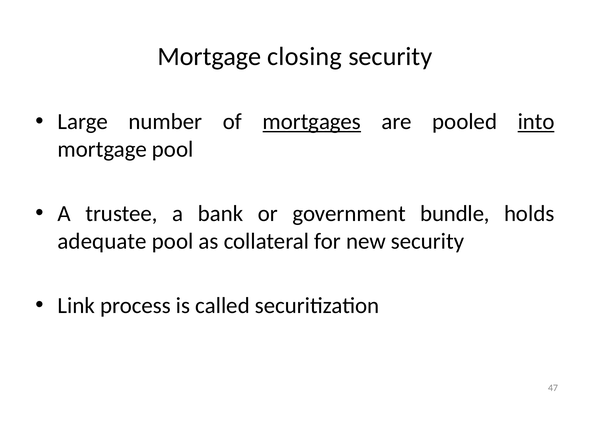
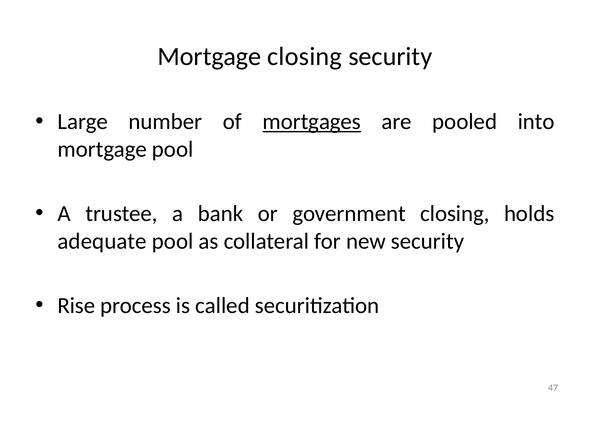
into underline: present -> none
government bundle: bundle -> closing
Link: Link -> Rise
